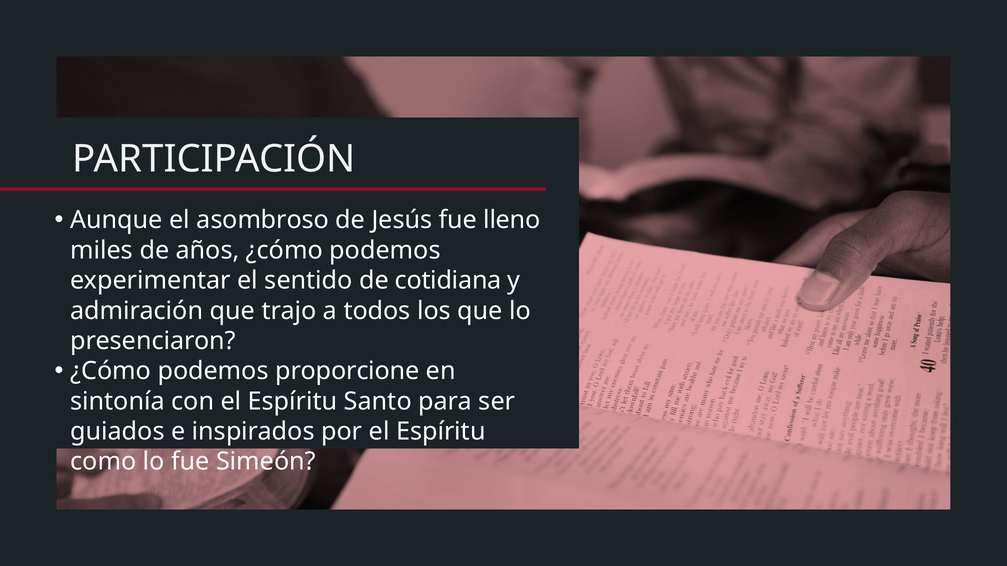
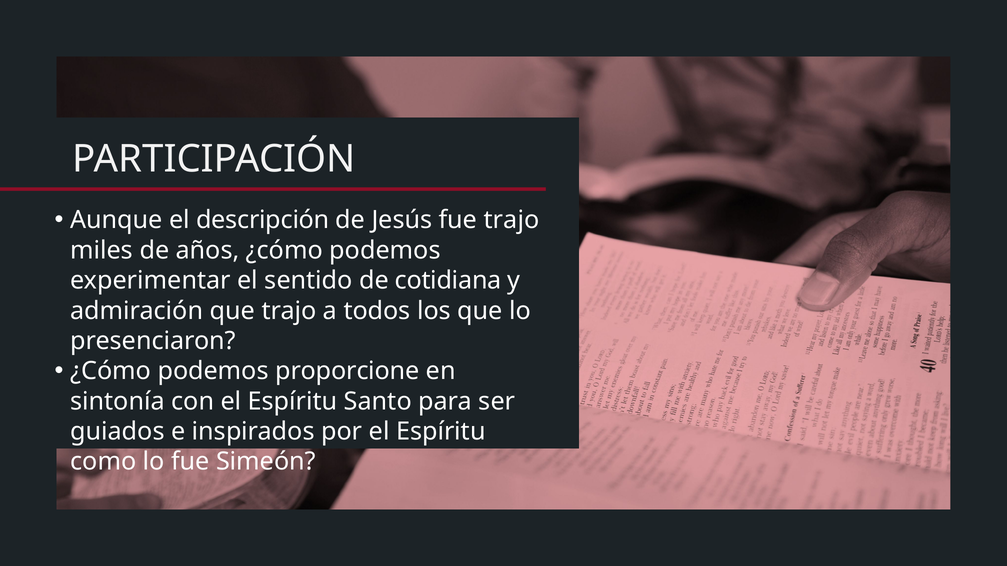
asombroso: asombroso -> descripción
fue lleno: lleno -> trajo
